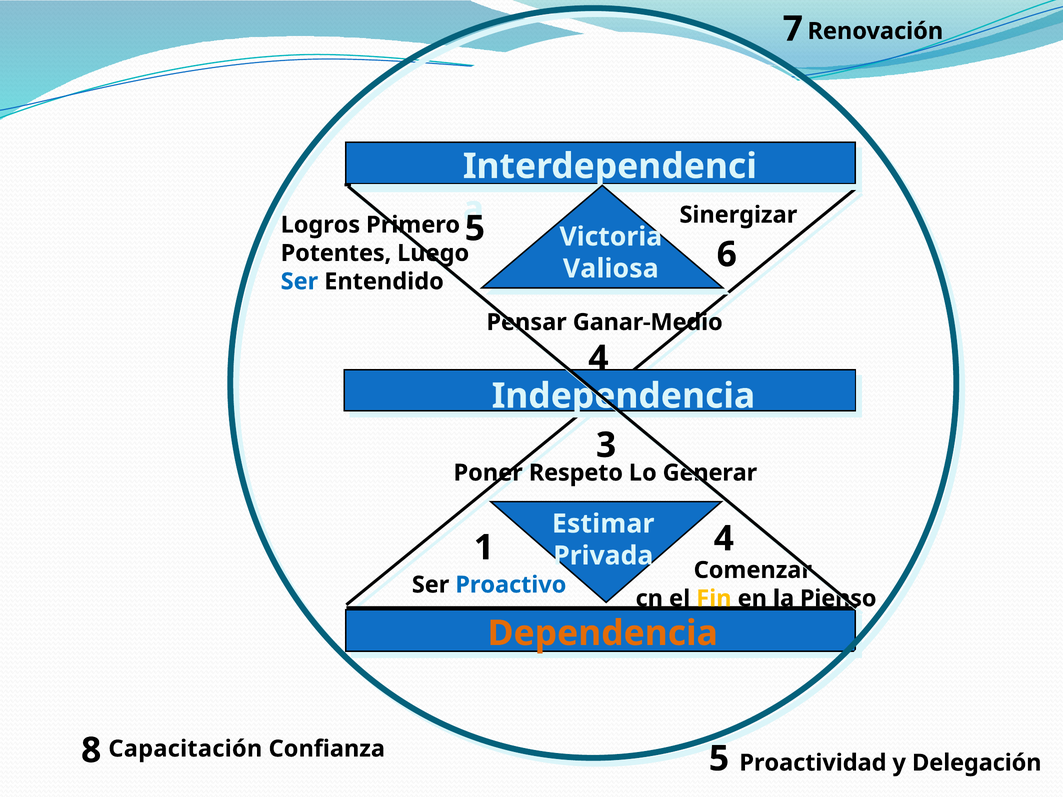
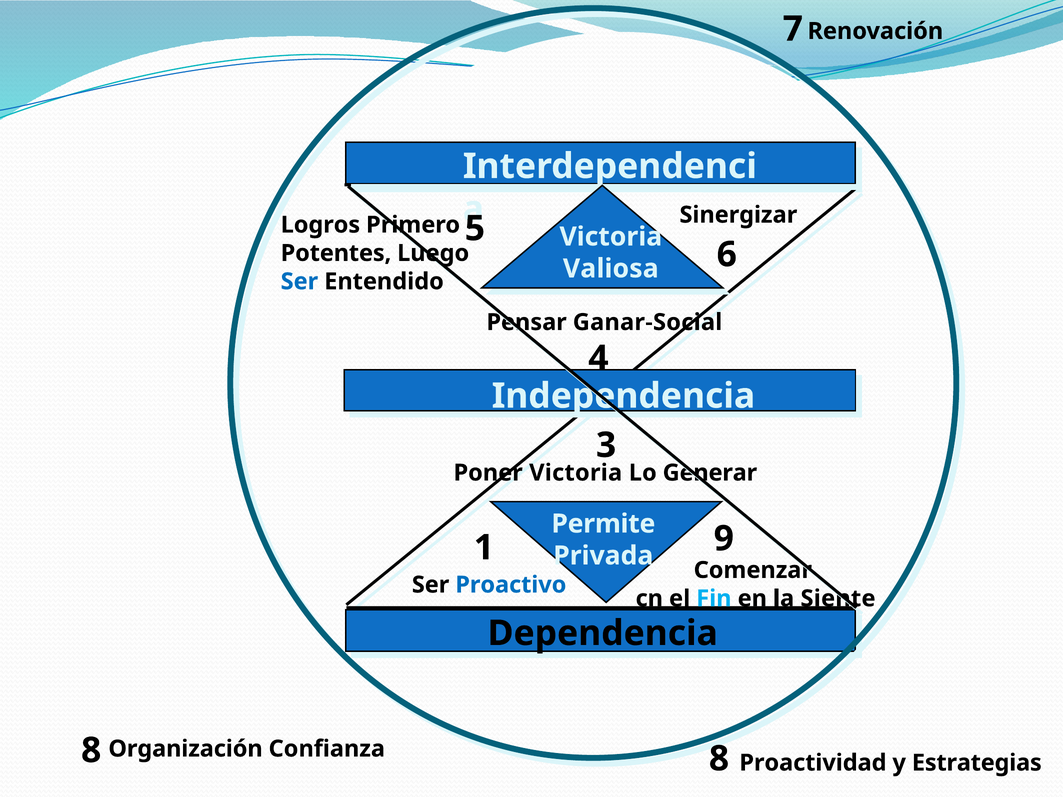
Ganar-Medio: Ganar-Medio -> Ganar-Social
Poner Respeto: Respeto -> Victoria
Estimar: Estimar -> Permite
1 4: 4 -> 9
Fin colour: yellow -> light blue
Pienso: Pienso -> Siente
Dependencia colour: orange -> black
8 5: 5 -> 8
Capacitación: Capacitación -> Organización
Delegación: Delegación -> Estrategias
